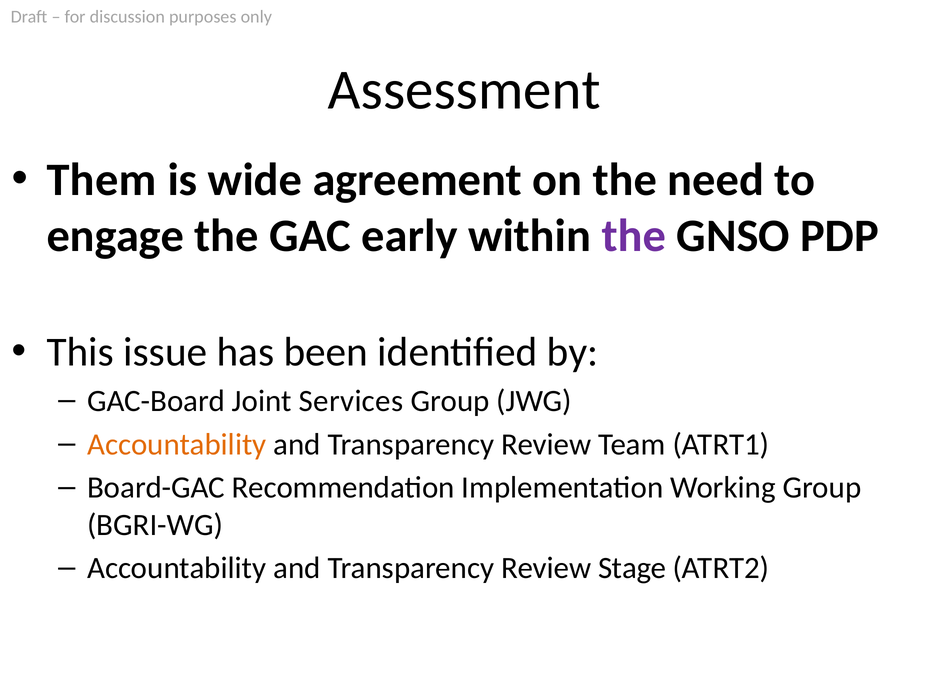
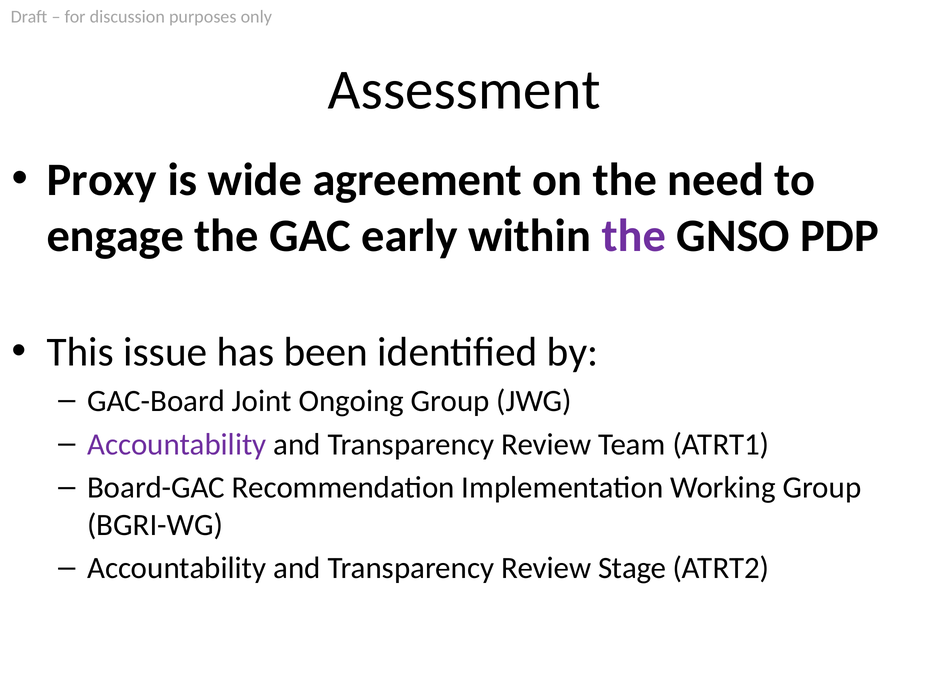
Them: Them -> Proxy
Services: Services -> Ongoing
Accountability at (177, 444) colour: orange -> purple
